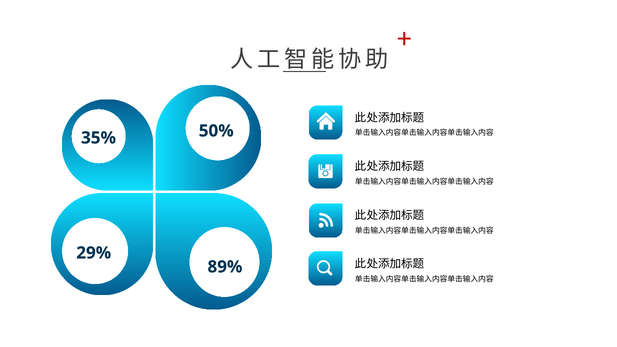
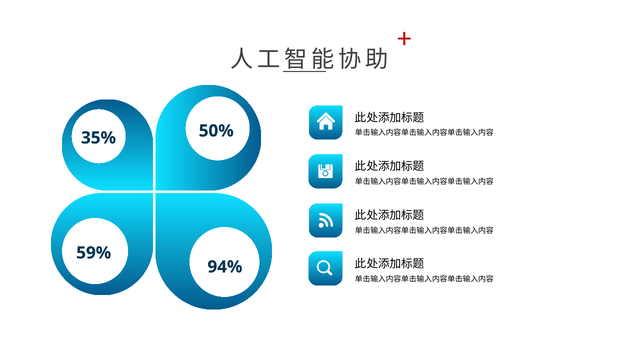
29%: 29% -> 59%
89%: 89% -> 94%
